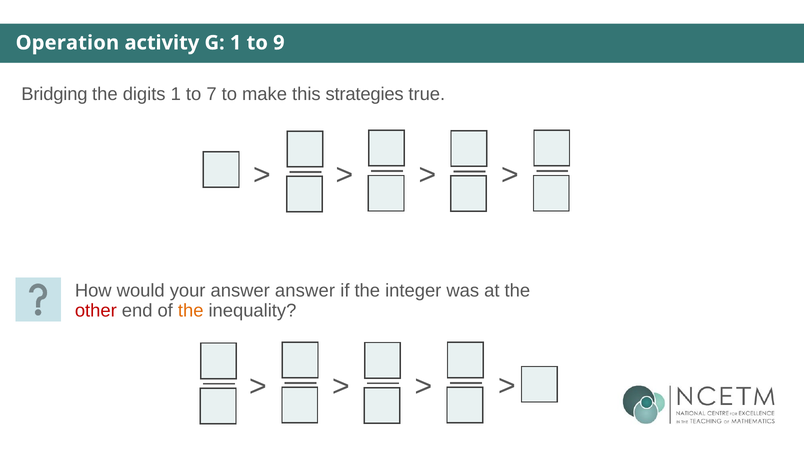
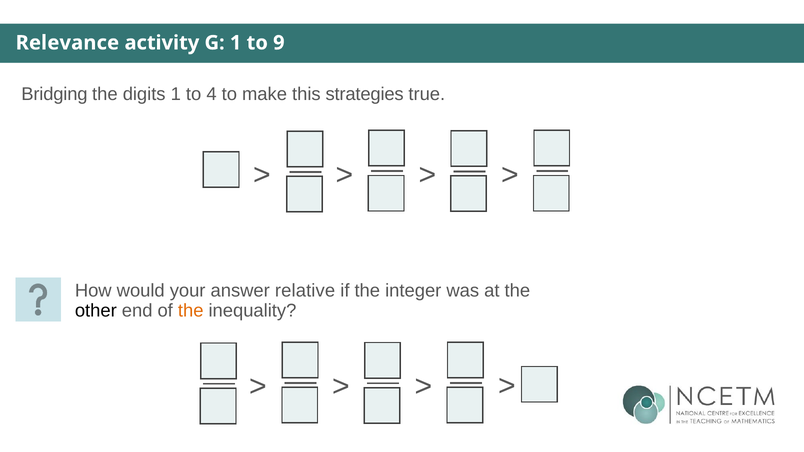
Operation: Operation -> Relevance
7: 7 -> 4
answer answer: answer -> relative
other colour: red -> black
